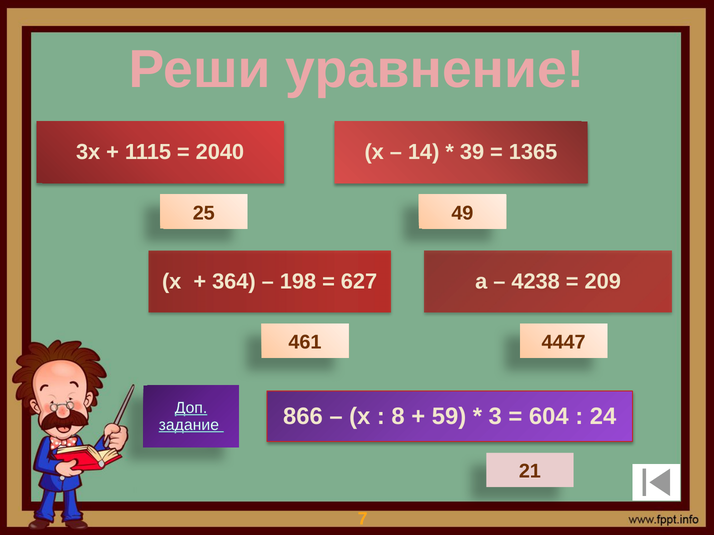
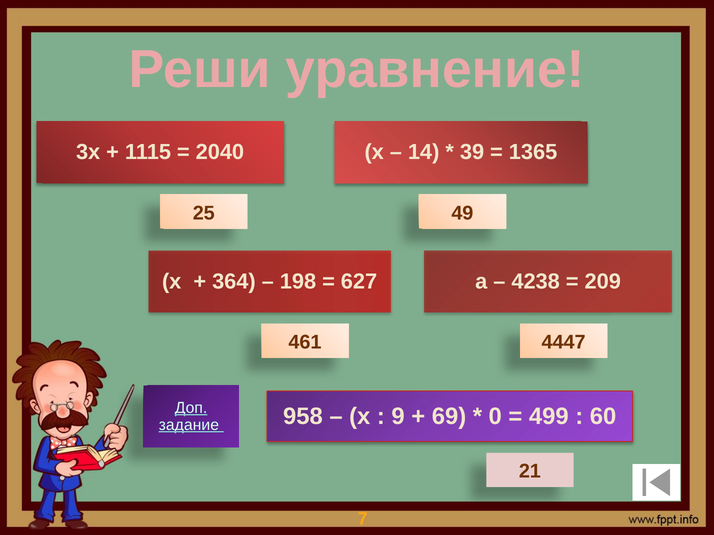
866: 866 -> 958
8: 8 -> 9
59: 59 -> 69
3: 3 -> 0
604: 604 -> 499
24: 24 -> 60
